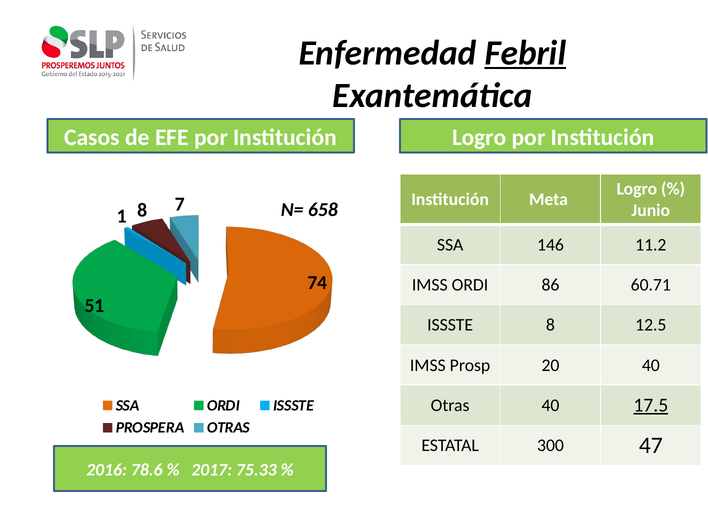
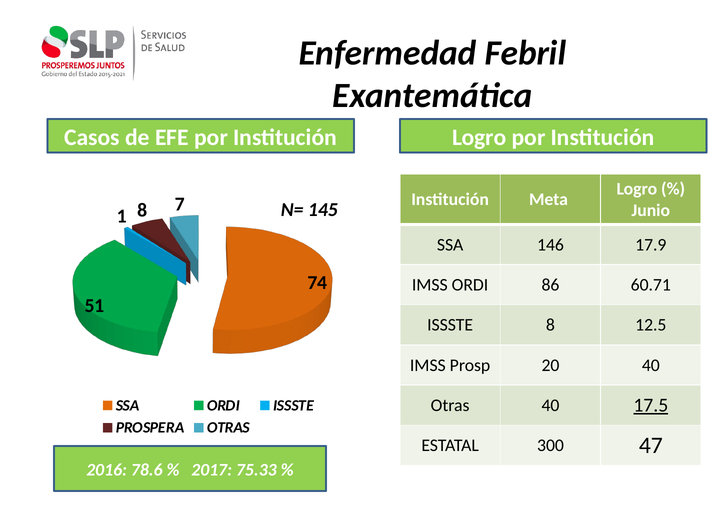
Febril underline: present -> none
658: 658 -> 145
11.2: 11.2 -> 17.9
